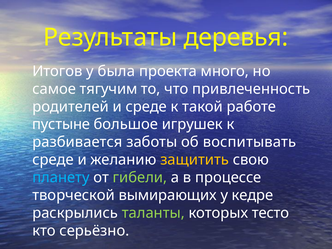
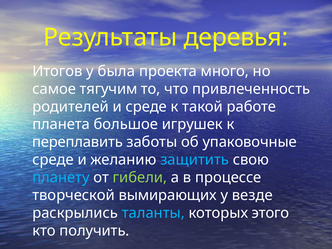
пустыне: пустыне -> планета
разбивается: разбивается -> переплавить
воспитывать: воспитывать -> упаковочные
защитить colour: yellow -> light blue
кедре: кедре -> везде
таланты colour: light green -> light blue
тесто: тесто -> этого
серьёзно: серьёзно -> получить
